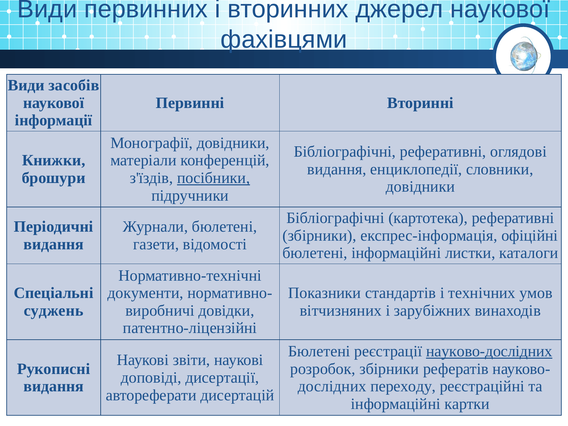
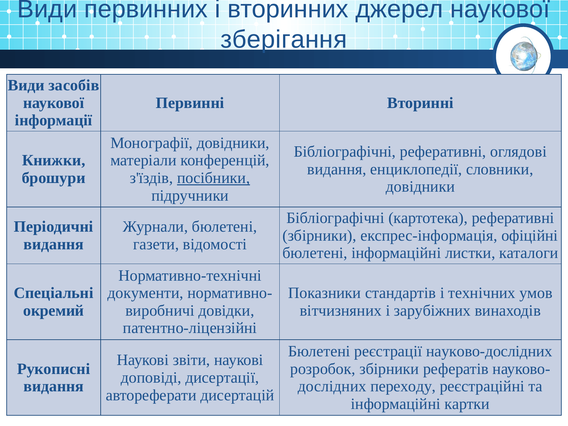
фахівцями: фахівцями -> зберігання
суджень: суджень -> окремий
науково-дослідних underline: present -> none
